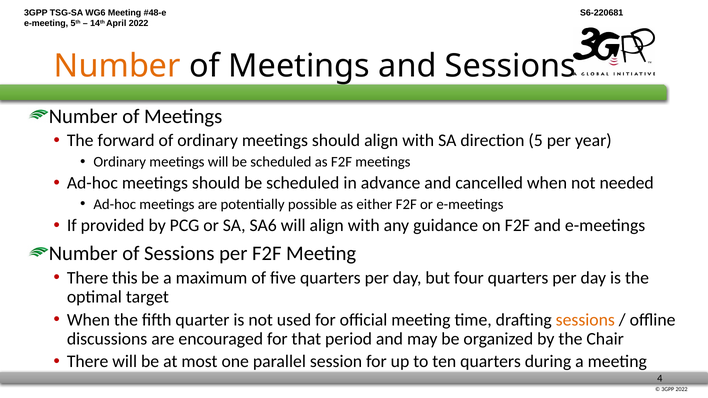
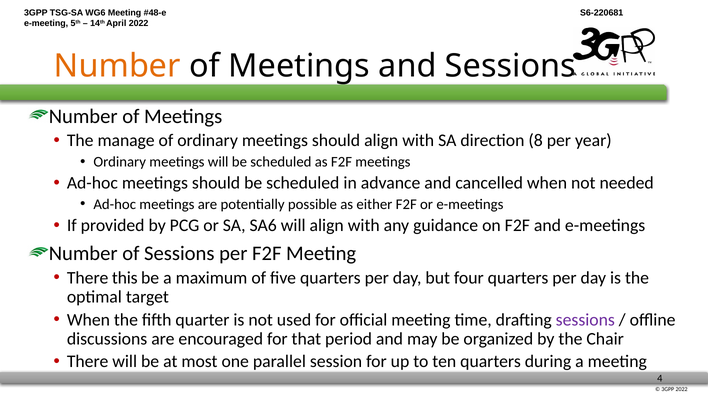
forward: forward -> manage
5: 5 -> 8
sessions at (585, 320) colour: orange -> purple
